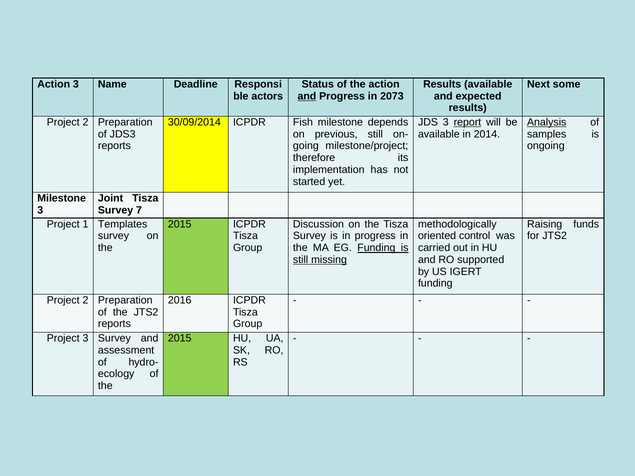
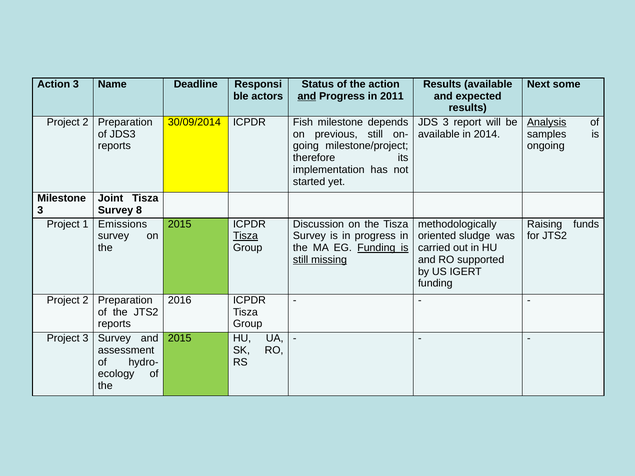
2073: 2073 -> 2011
report underline: present -> none
7: 7 -> 8
Templates: Templates -> Emissions
Tisza at (245, 236) underline: none -> present
control: control -> sludge
